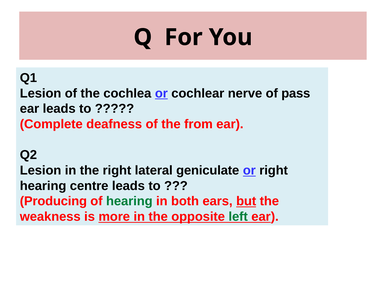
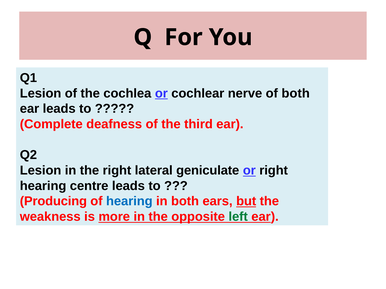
of pass: pass -> both
from: from -> third
hearing at (129, 202) colour: green -> blue
